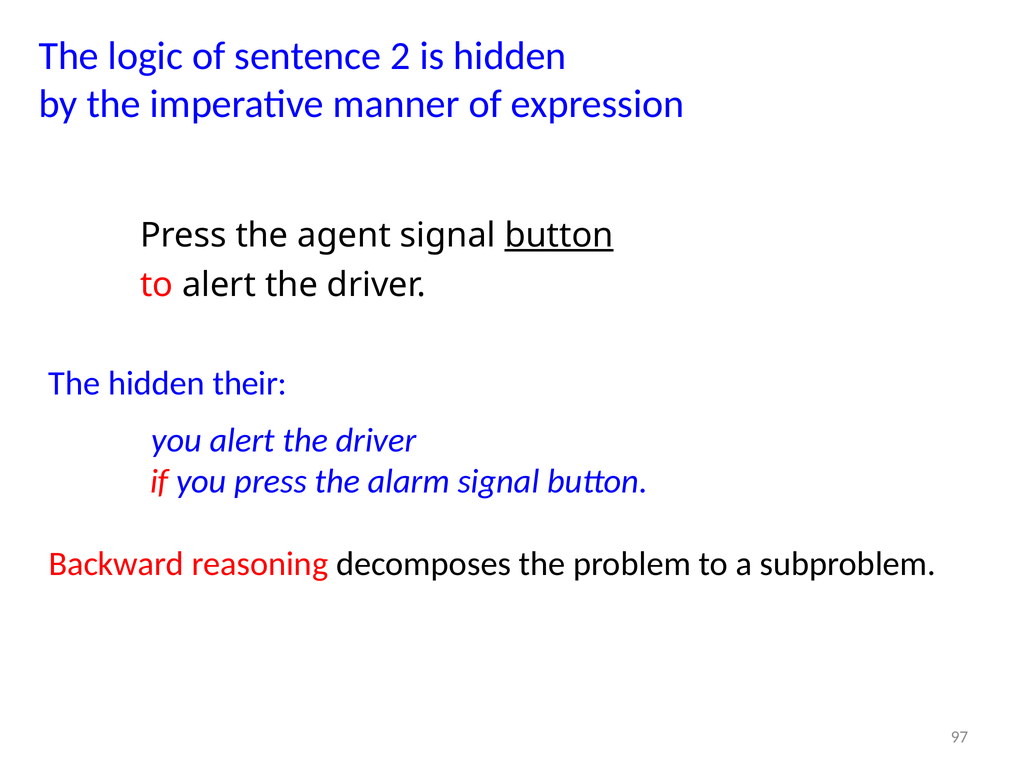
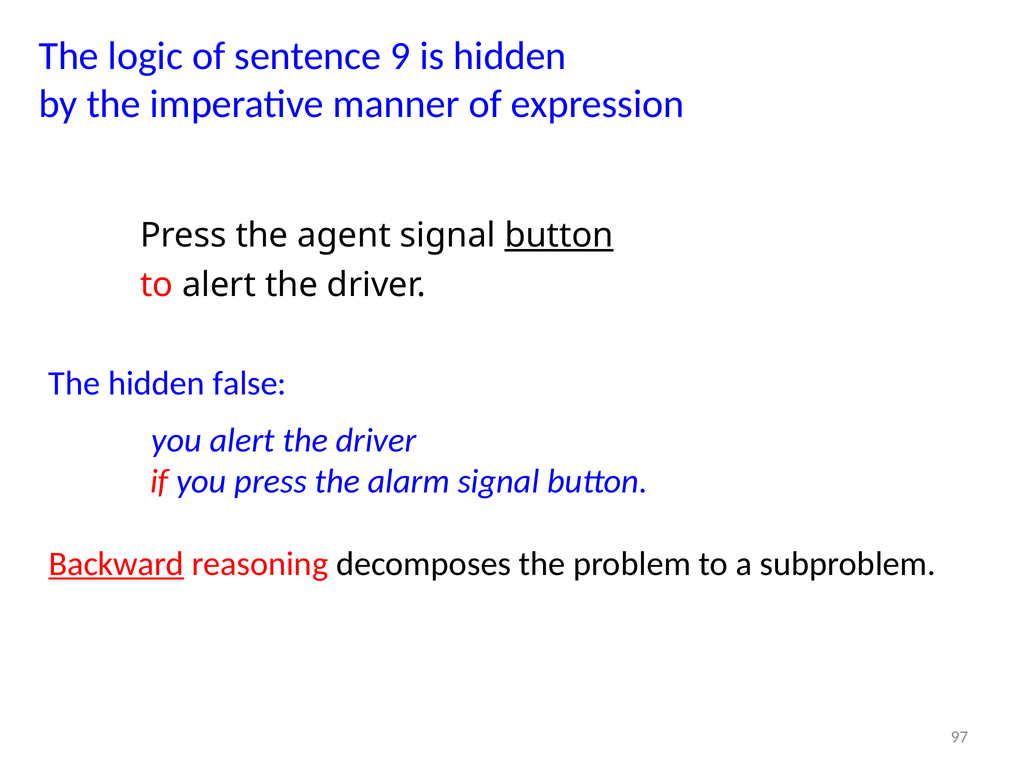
2: 2 -> 9
their: their -> false
Backward underline: none -> present
